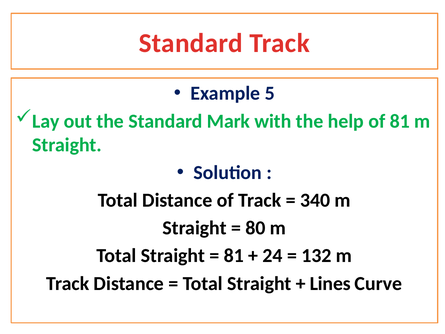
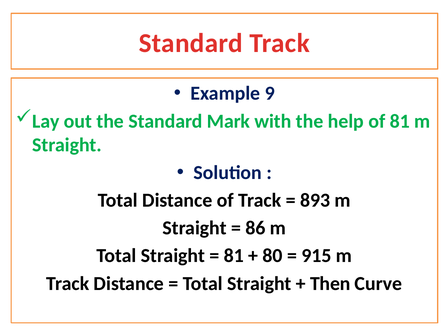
5: 5 -> 9
340: 340 -> 893
80: 80 -> 86
24: 24 -> 80
132: 132 -> 915
Lines: Lines -> Then
